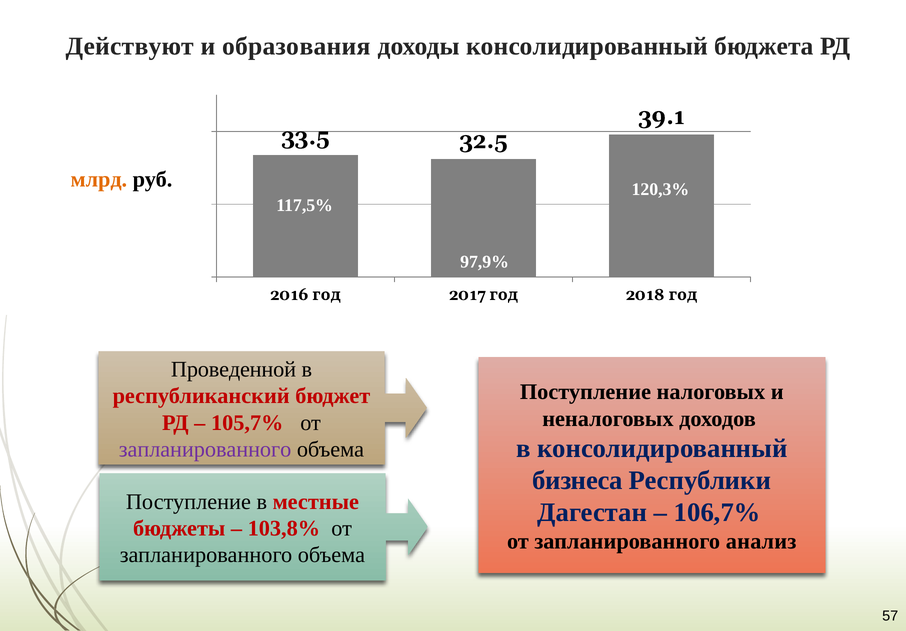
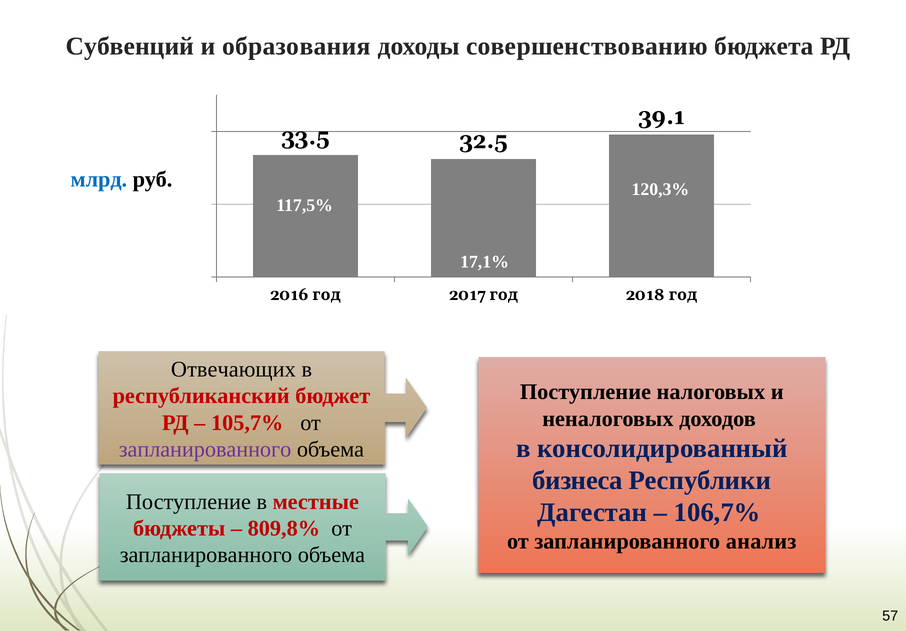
Действуют: Действуют -> Субвенций
доходы консолидированный: консолидированный -> совершенствованию
млрд colour: orange -> blue
97,9%: 97,9% -> 17,1%
Проведенной: Проведенной -> Отвечающих
103,8%: 103,8% -> 809,8%
